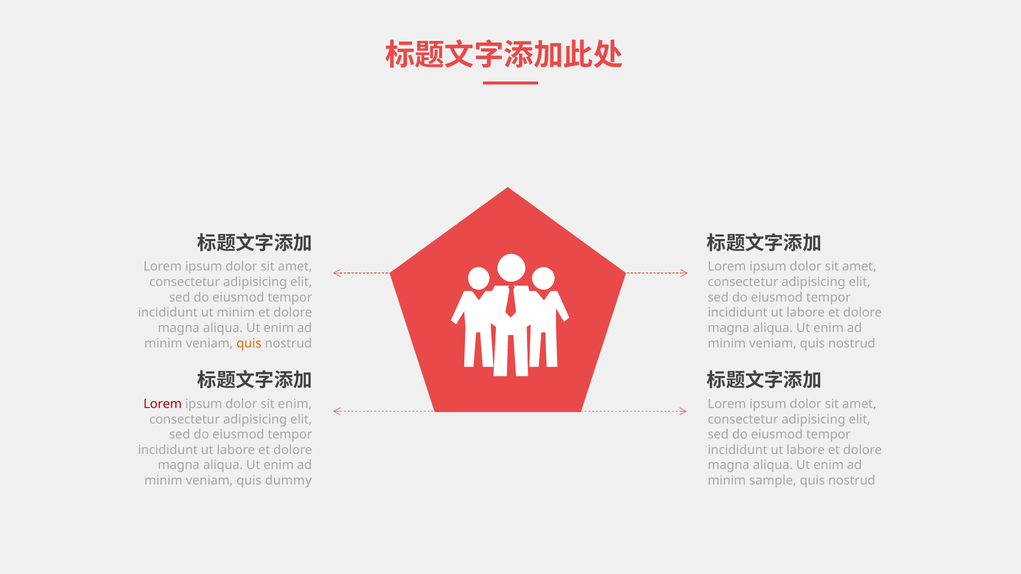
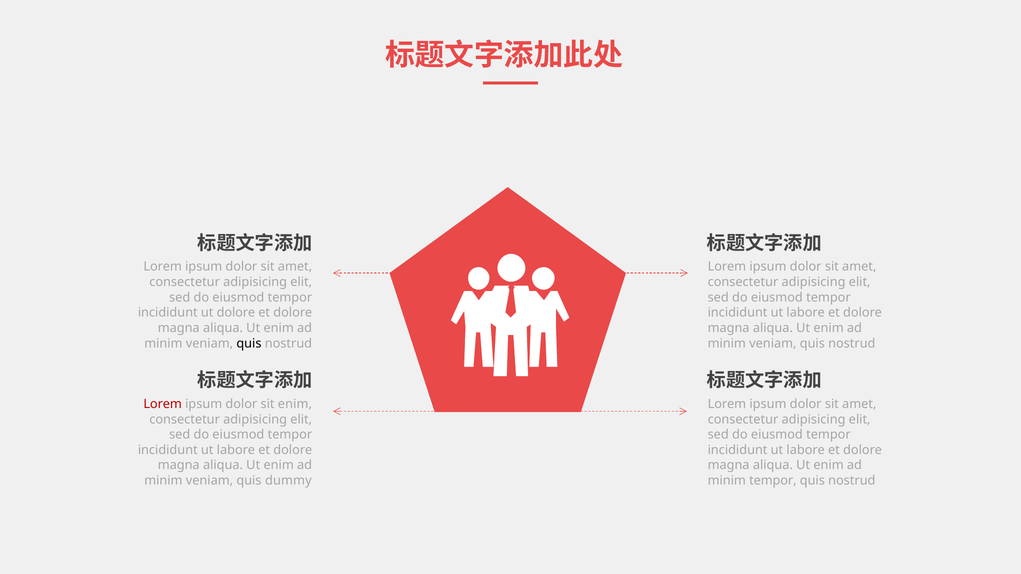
ut minim: minim -> dolore
quis at (249, 343) colour: orange -> black
minim sample: sample -> tempor
